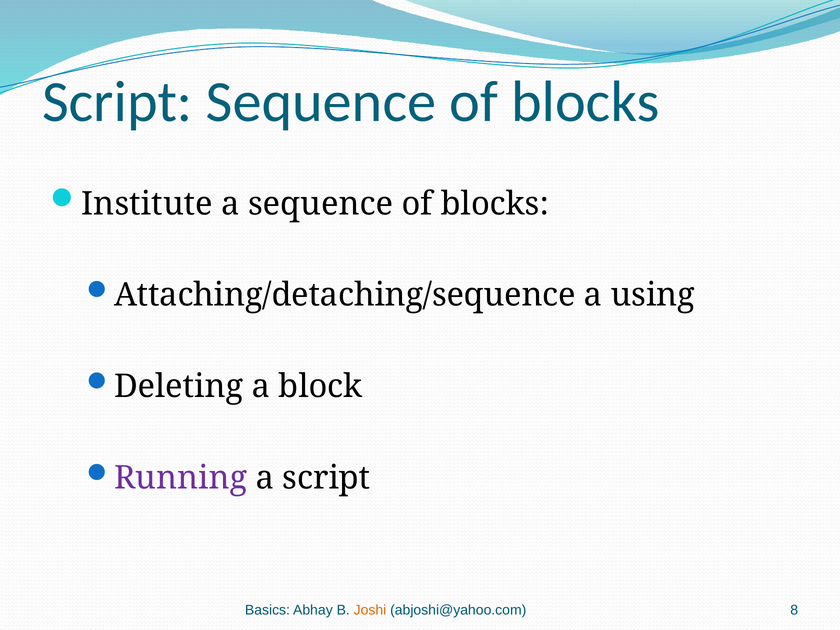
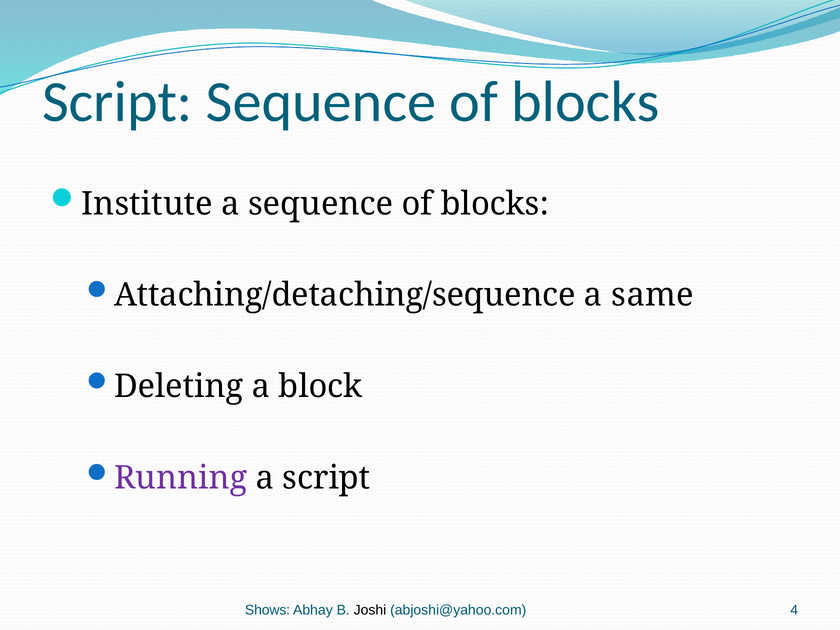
using: using -> same
Basics: Basics -> Shows
Joshi colour: orange -> black
8: 8 -> 4
